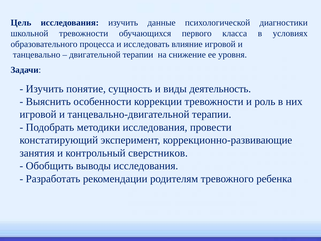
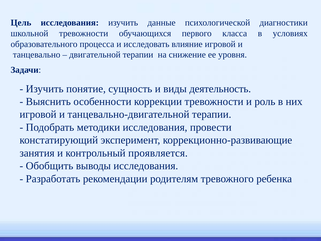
сверстников: сверстников -> проявляется
